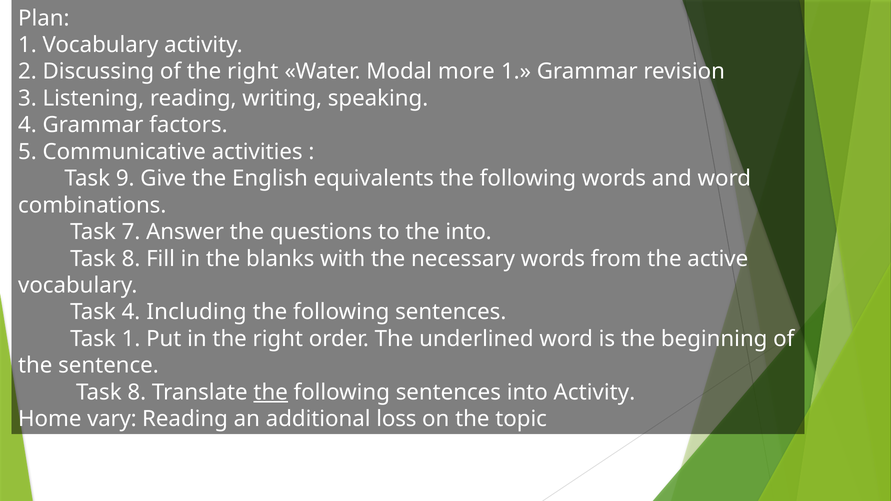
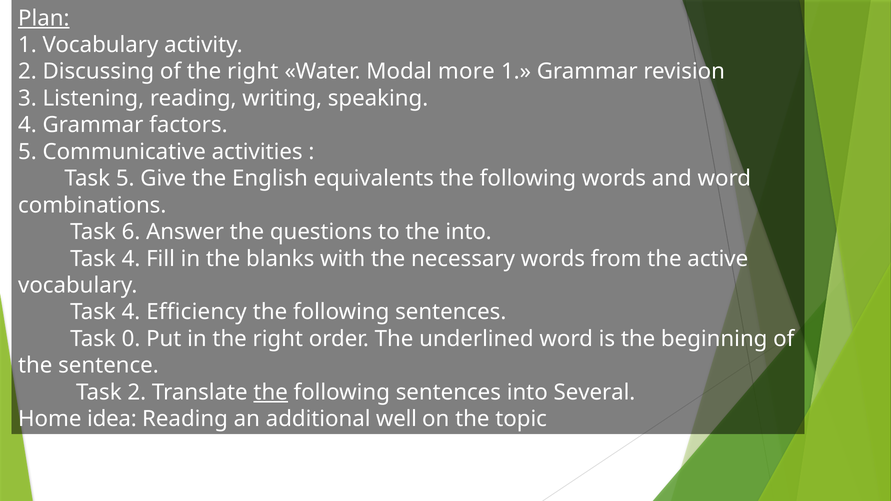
Plan underline: none -> present
Task 9: 9 -> 5
7: 7 -> 6
8 at (131, 259): 8 -> 4
Including: Including -> Efficiency
Task 1: 1 -> 0
8 at (137, 392): 8 -> 2
into Activity: Activity -> Several
vary: vary -> idea
loss: loss -> well
